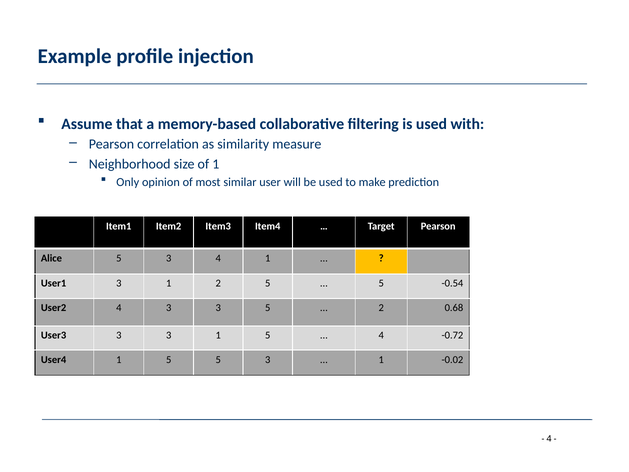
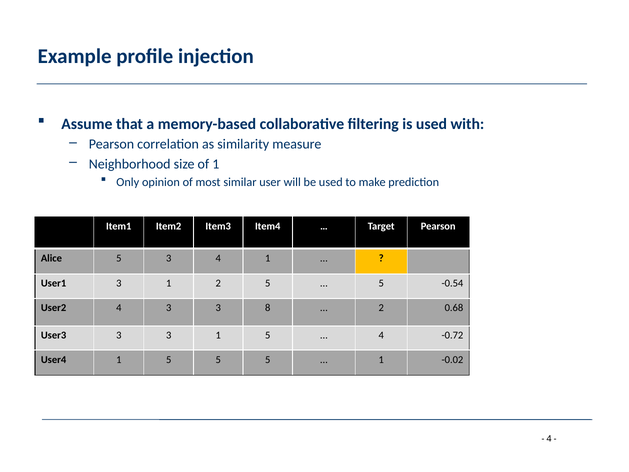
3 5: 5 -> 8
5 5 3: 3 -> 5
